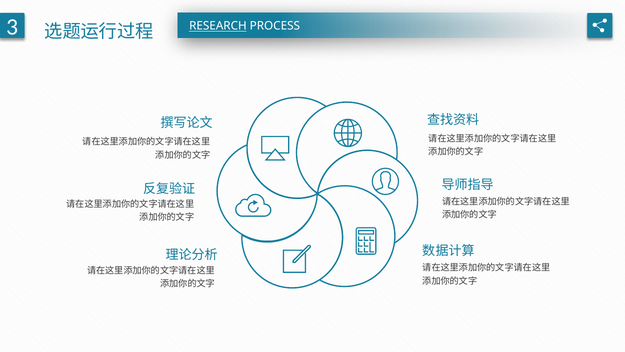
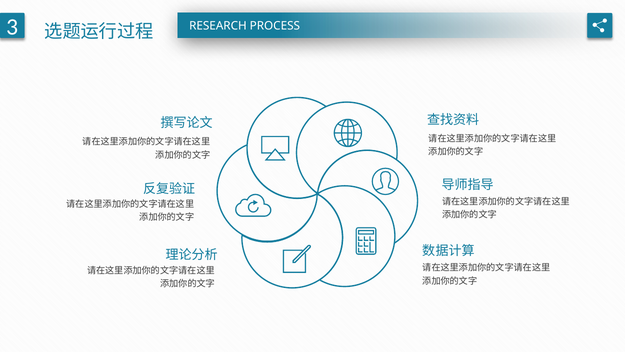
RESEARCH underline: present -> none
